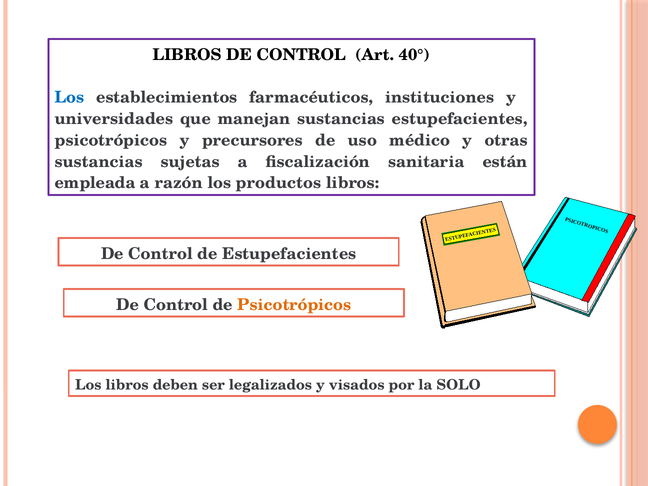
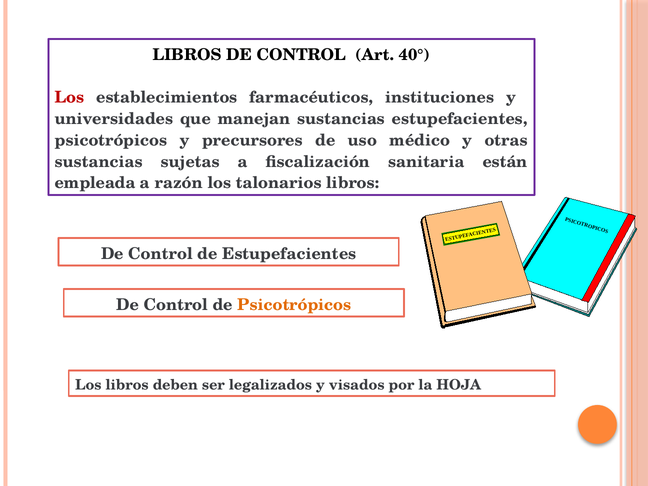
Los at (70, 98) colour: blue -> red
productos: productos -> talonarios
SOLO: SOLO -> HOJA
